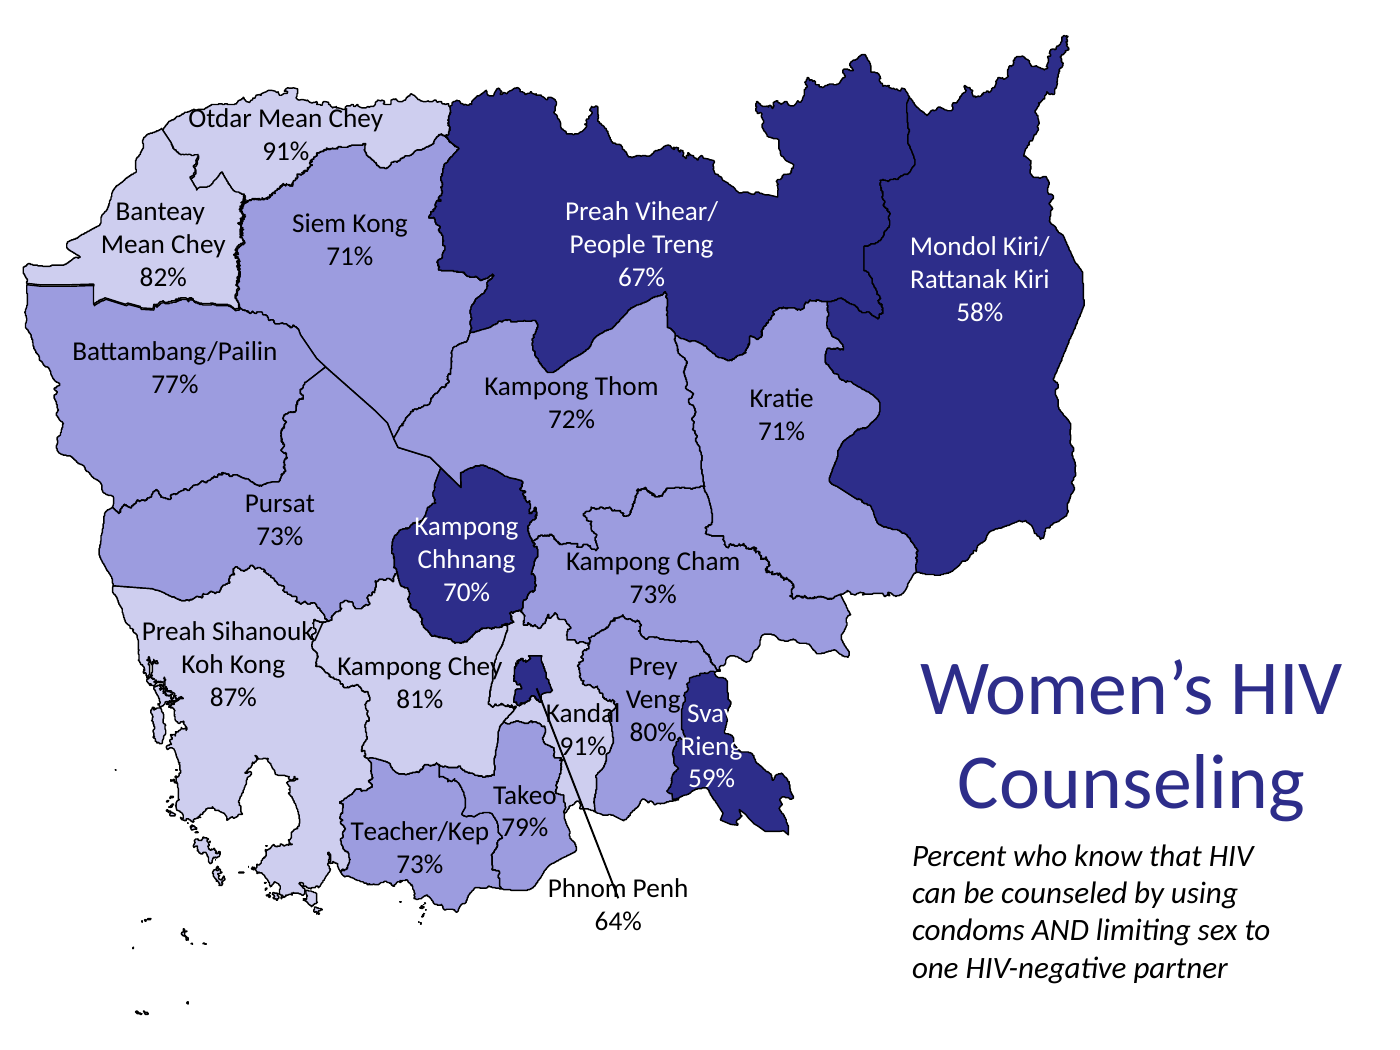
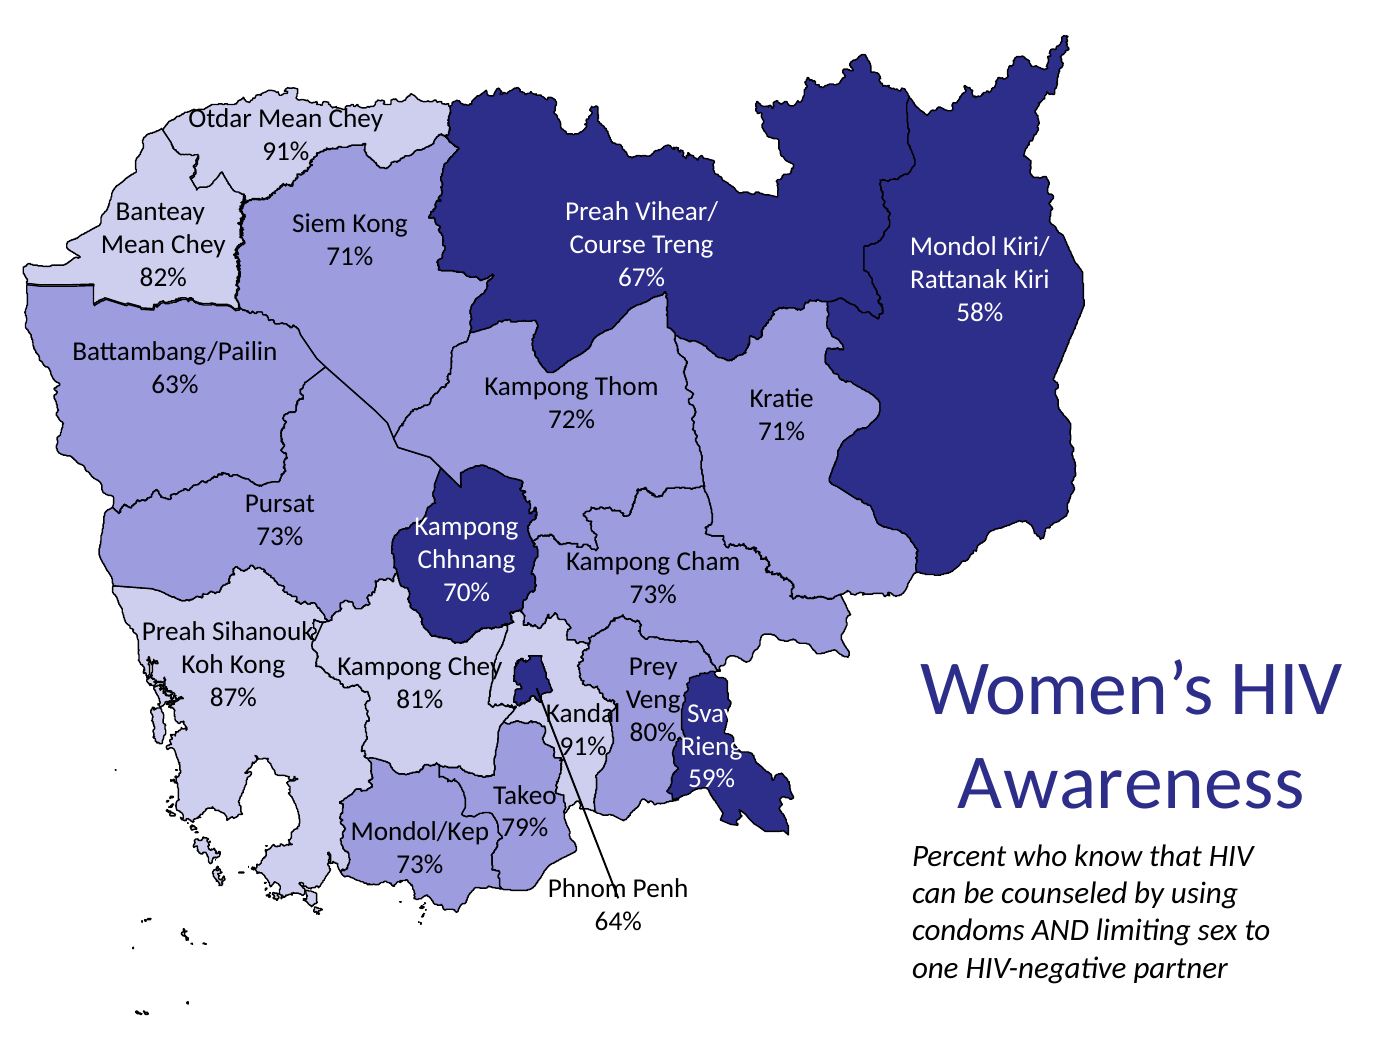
People: People -> Course
77%: 77% -> 63%
Counseling: Counseling -> Awareness
Teacher/Kep: Teacher/Kep -> Mondol/Kep
